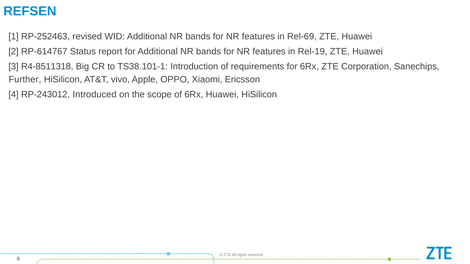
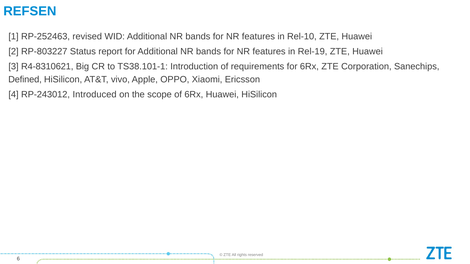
Rel-69: Rel-69 -> Rel-10
RP-614767: RP-614767 -> RP-803227
R4-8511318: R4-8511318 -> R4-8310621
Further: Further -> Defined
